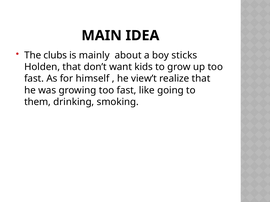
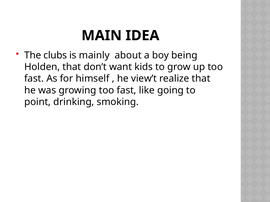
sticks: sticks -> being
them: them -> point
